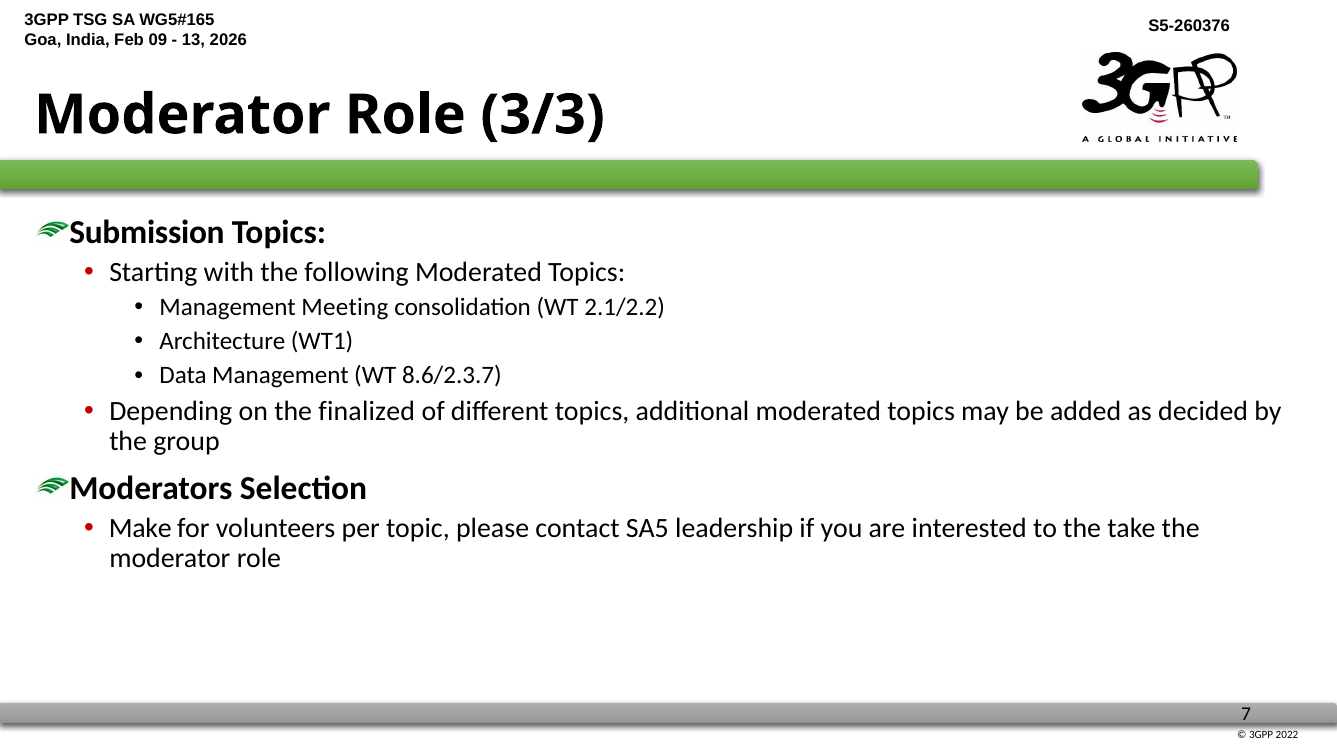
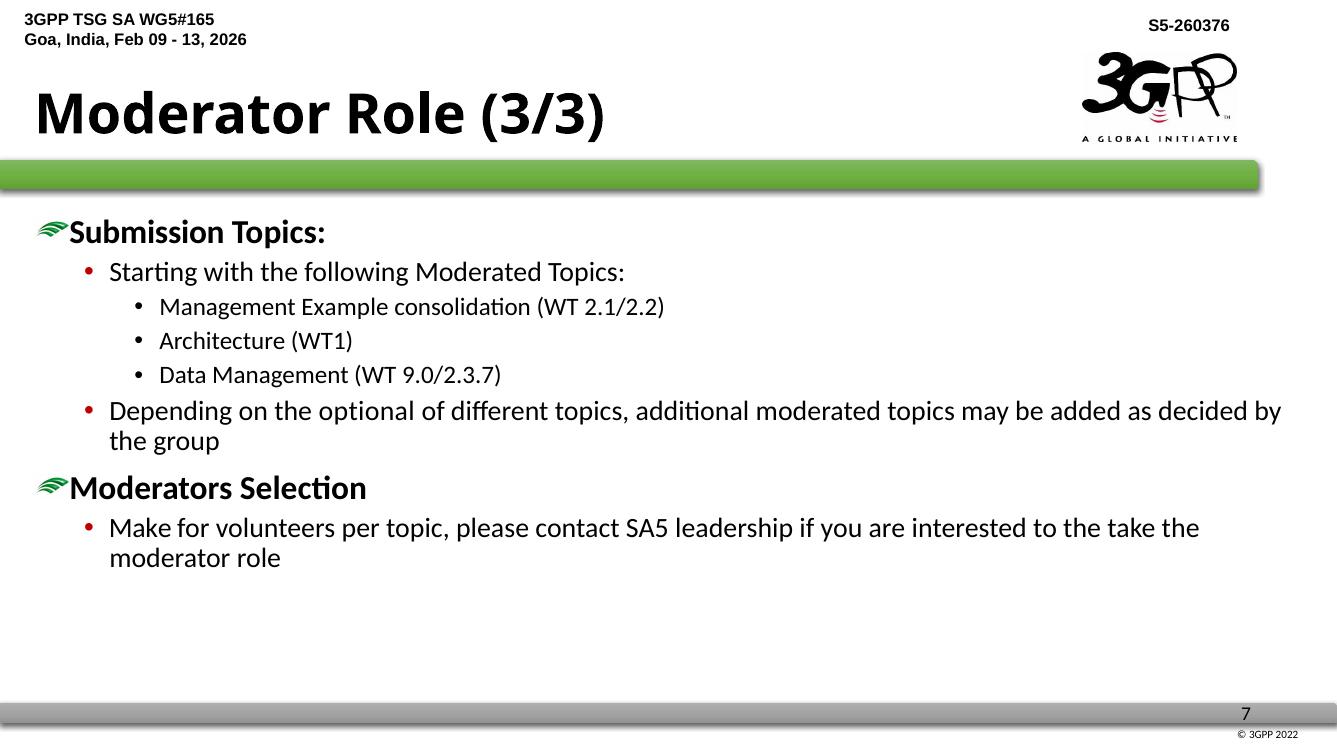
Meeting: Meeting -> Example
8.6/2.3.7: 8.6/2.3.7 -> 9.0/2.3.7
finalized: finalized -> optional
